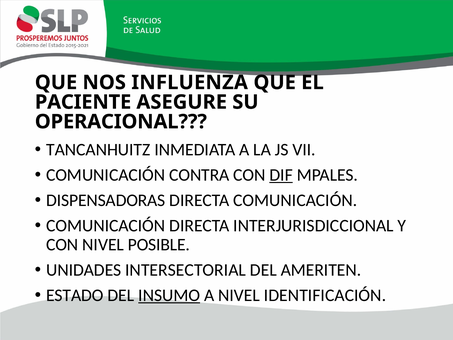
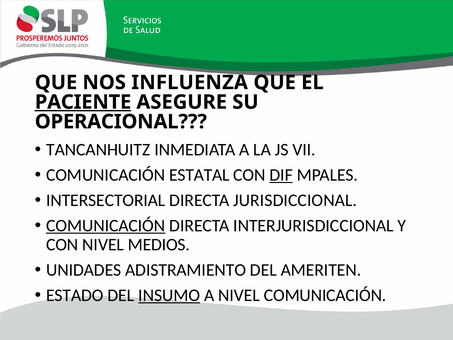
PACIENTE underline: none -> present
CONTRA: CONTRA -> ESTATAL
DISPENSADORAS: DISPENSADORAS -> INTERSECTORIAL
DIRECTA COMUNICACIÓN: COMUNICACIÓN -> JURISDICCIONAL
COMUNICACIÓN at (106, 225) underline: none -> present
POSIBLE: POSIBLE -> MEDIOS
INTERSECTORIAL: INTERSECTORIAL -> ADISTRAMIENTO
NIVEL IDENTIFICACIÓN: IDENTIFICACIÓN -> COMUNICACIÓN
